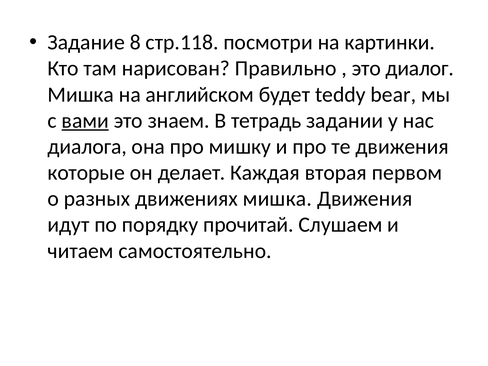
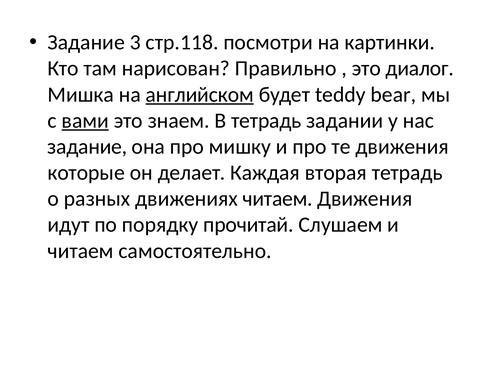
8: 8 -> 3
английском underline: none -> present
диалога at (87, 147): диалога -> задание
вторая первом: первом -> тетрадь
движениях мишка: мишка -> читаем
